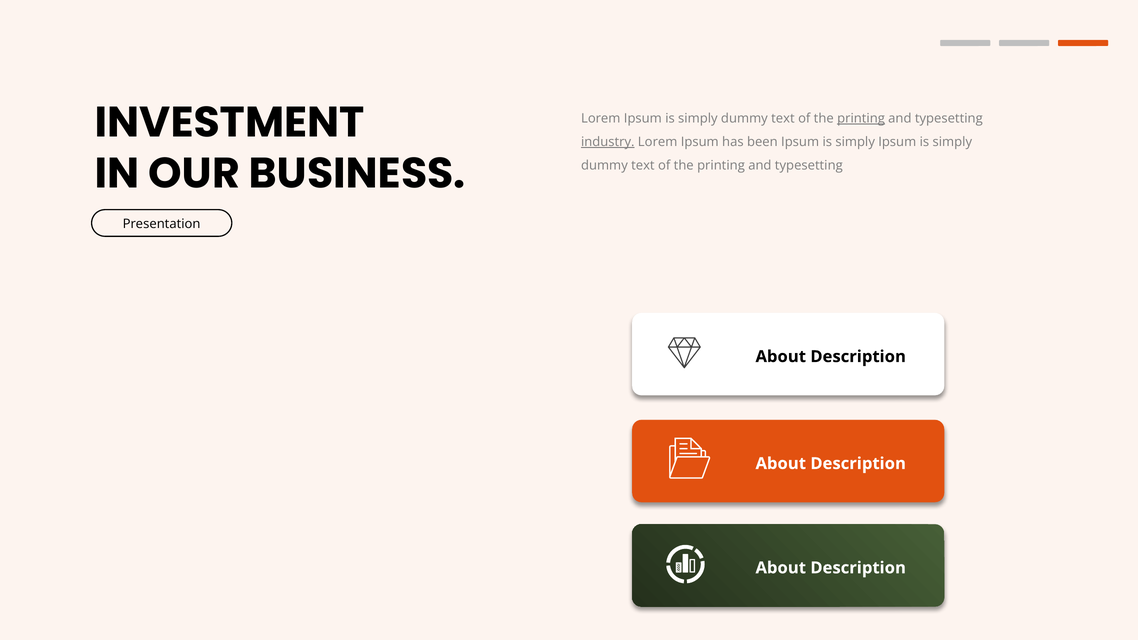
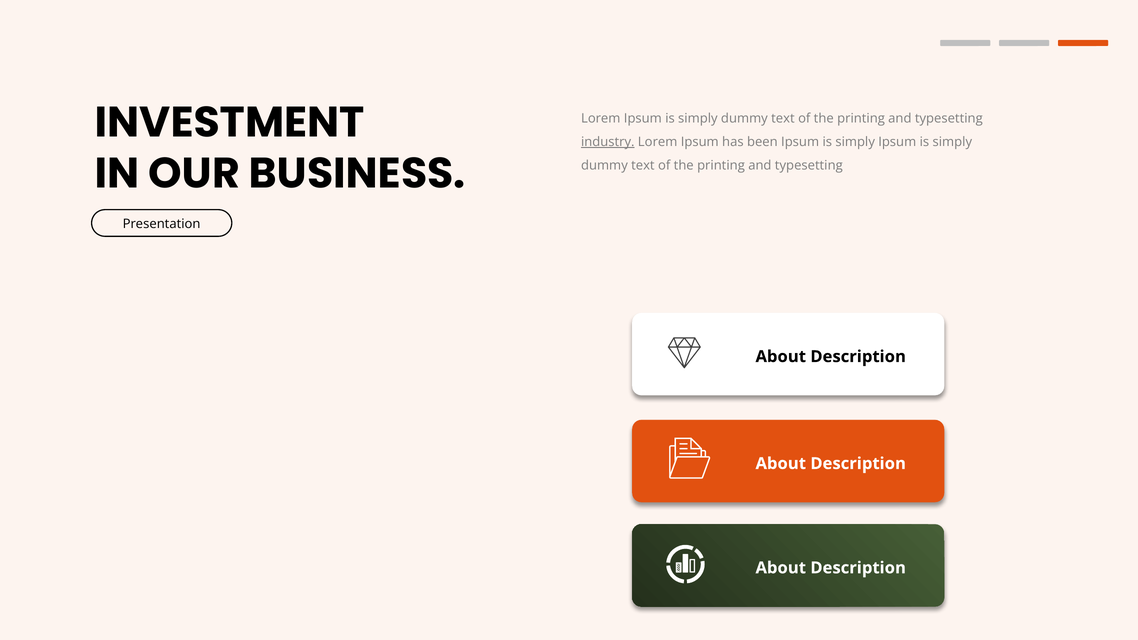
printing at (861, 118) underline: present -> none
